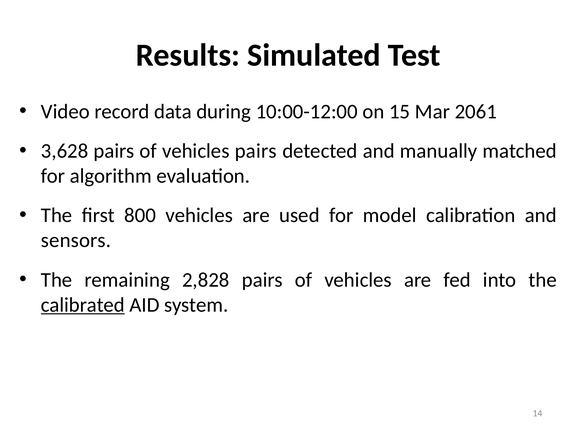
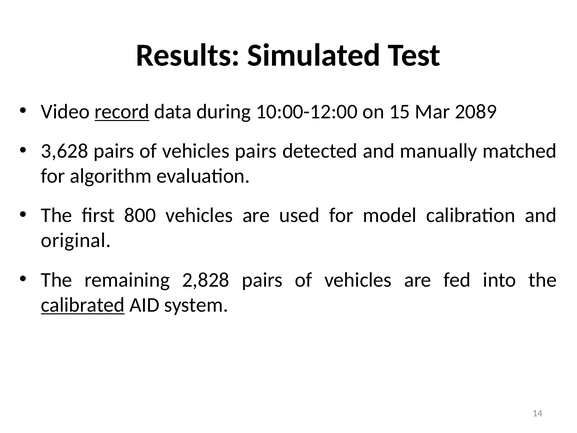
record underline: none -> present
2061: 2061 -> 2089
sensors: sensors -> original
